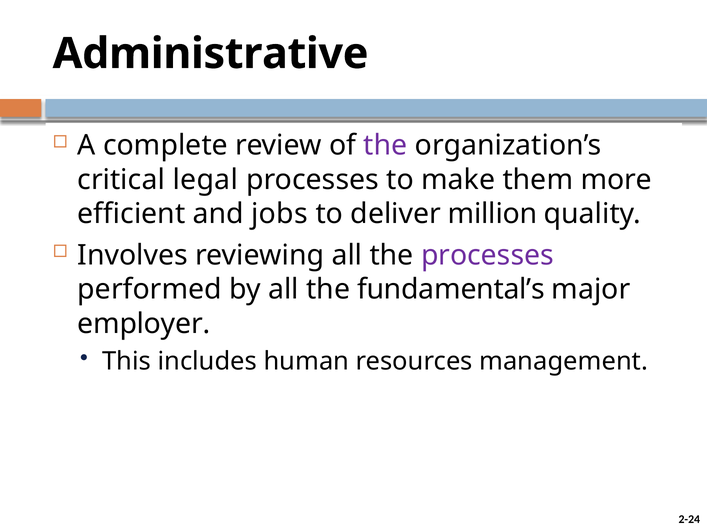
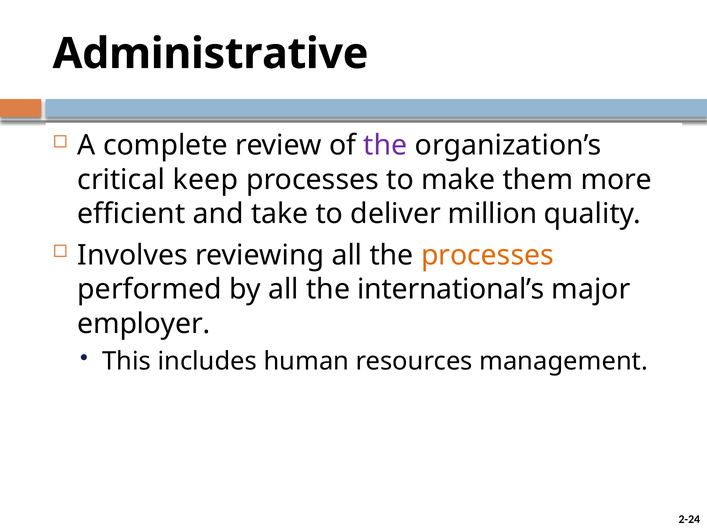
legal: legal -> keep
jobs: jobs -> take
processes at (487, 255) colour: purple -> orange
fundamental’s: fundamental’s -> international’s
